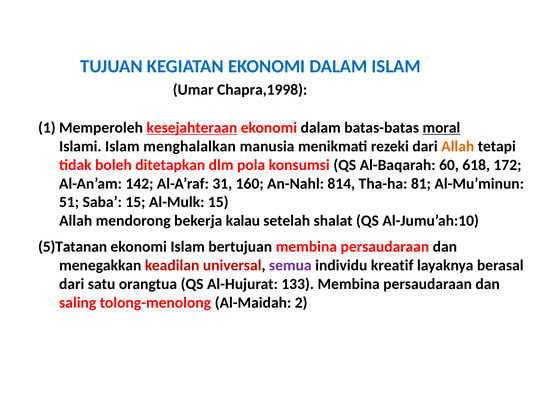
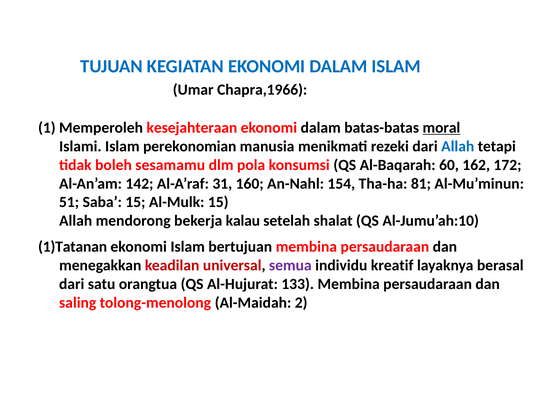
Chapra,1998: Chapra,1998 -> Chapra,1966
kesejahteraan underline: present -> none
menghalalkan: menghalalkan -> perekonomian
Allah at (458, 146) colour: orange -> blue
ditetapkan: ditetapkan -> sesamamu
618: 618 -> 162
814: 814 -> 154
5)Tatanan: 5)Tatanan -> 1)Tatanan
